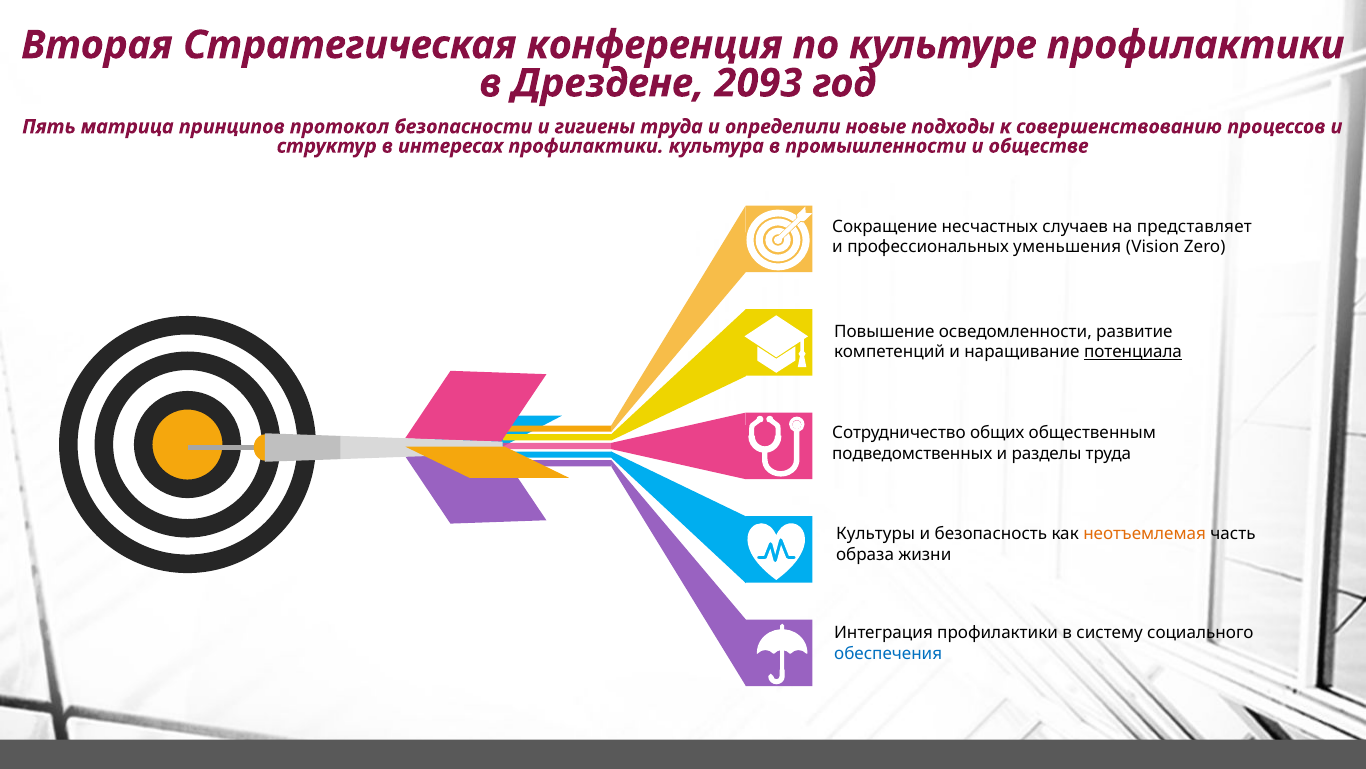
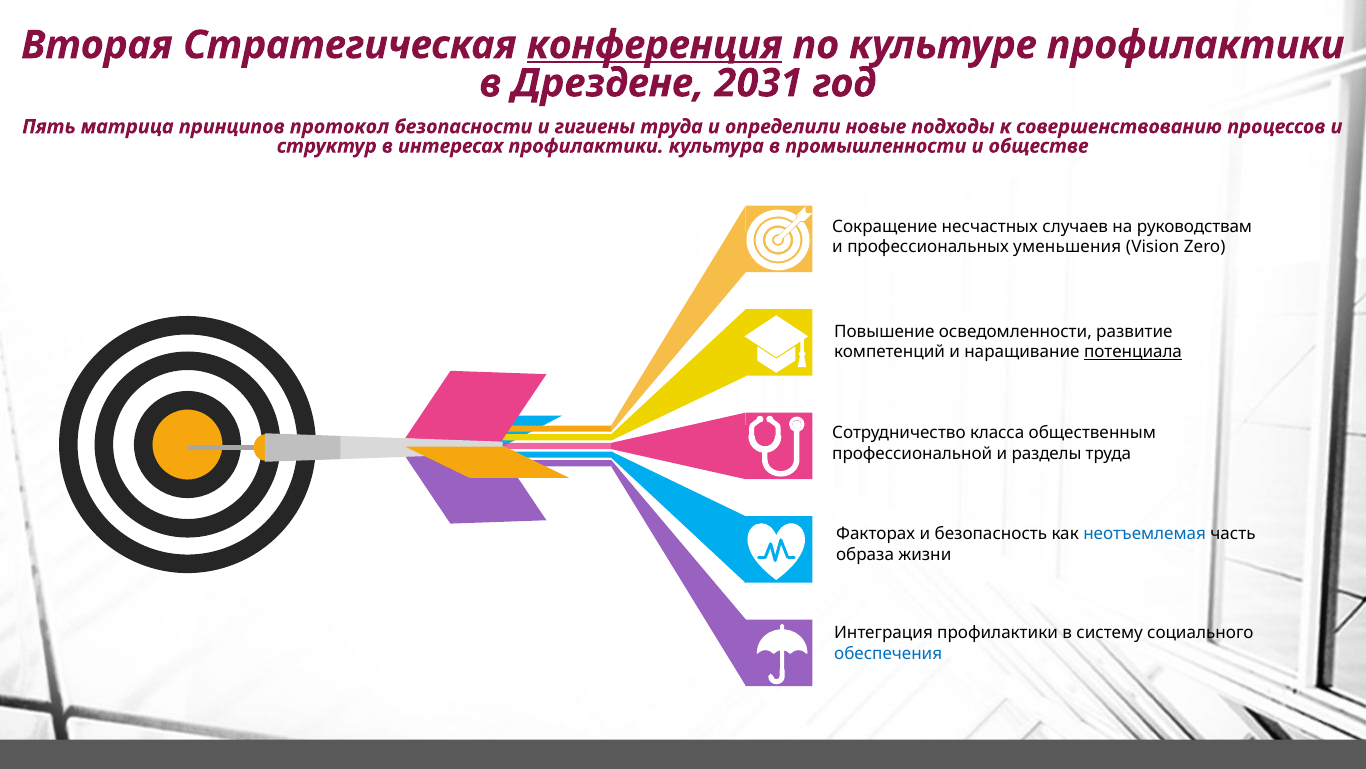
конференция underline: none -> present
2093: 2093 -> 2031
представляет: представляет -> руководствам
общих: общих -> класса
подведомственных: подведомственных -> профессиональной
Культуры: Культуры -> Факторах
неотъемлемая colour: orange -> blue
